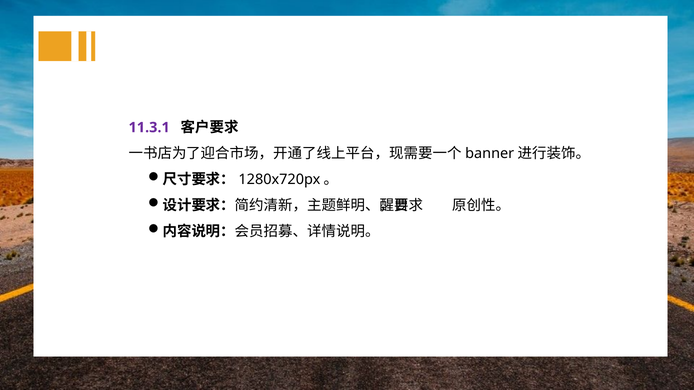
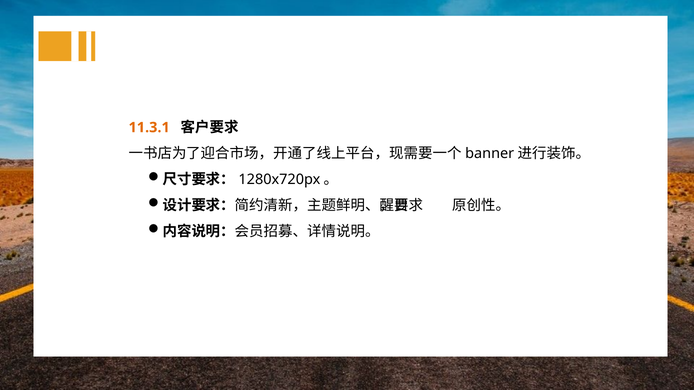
11.3.1 colour: purple -> orange
